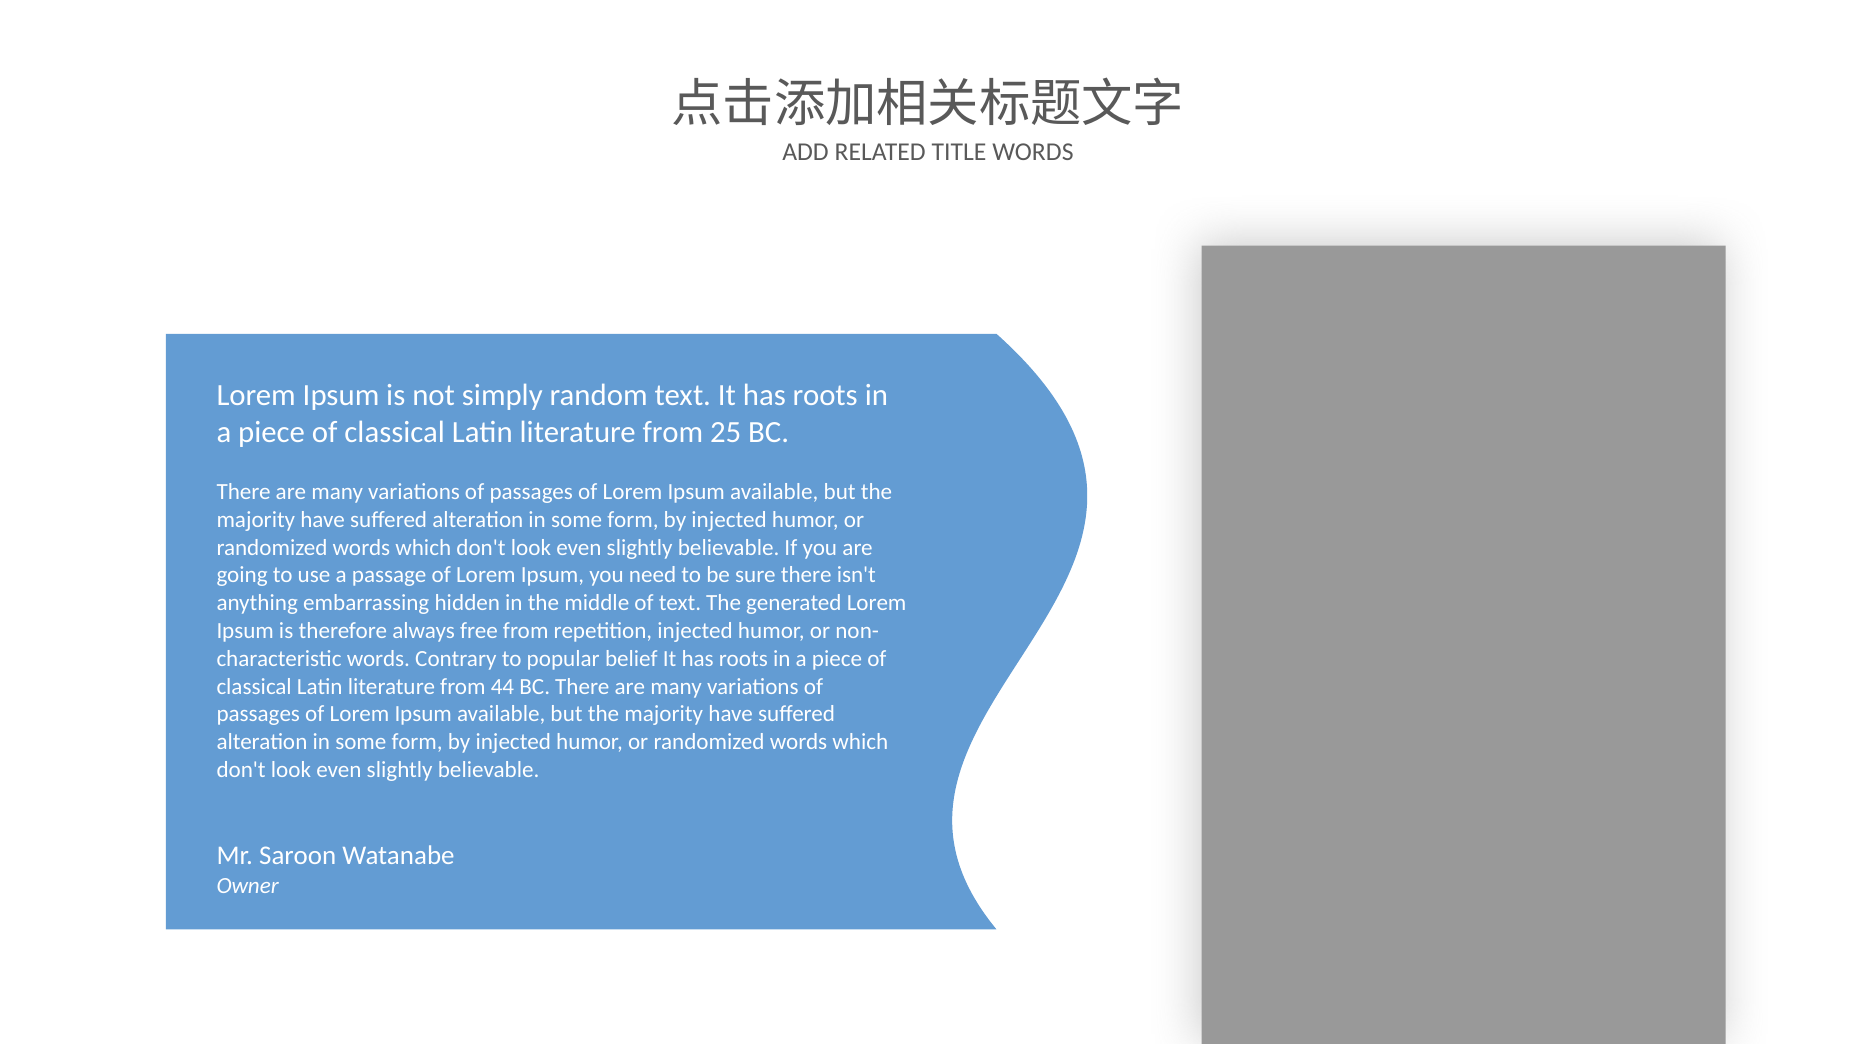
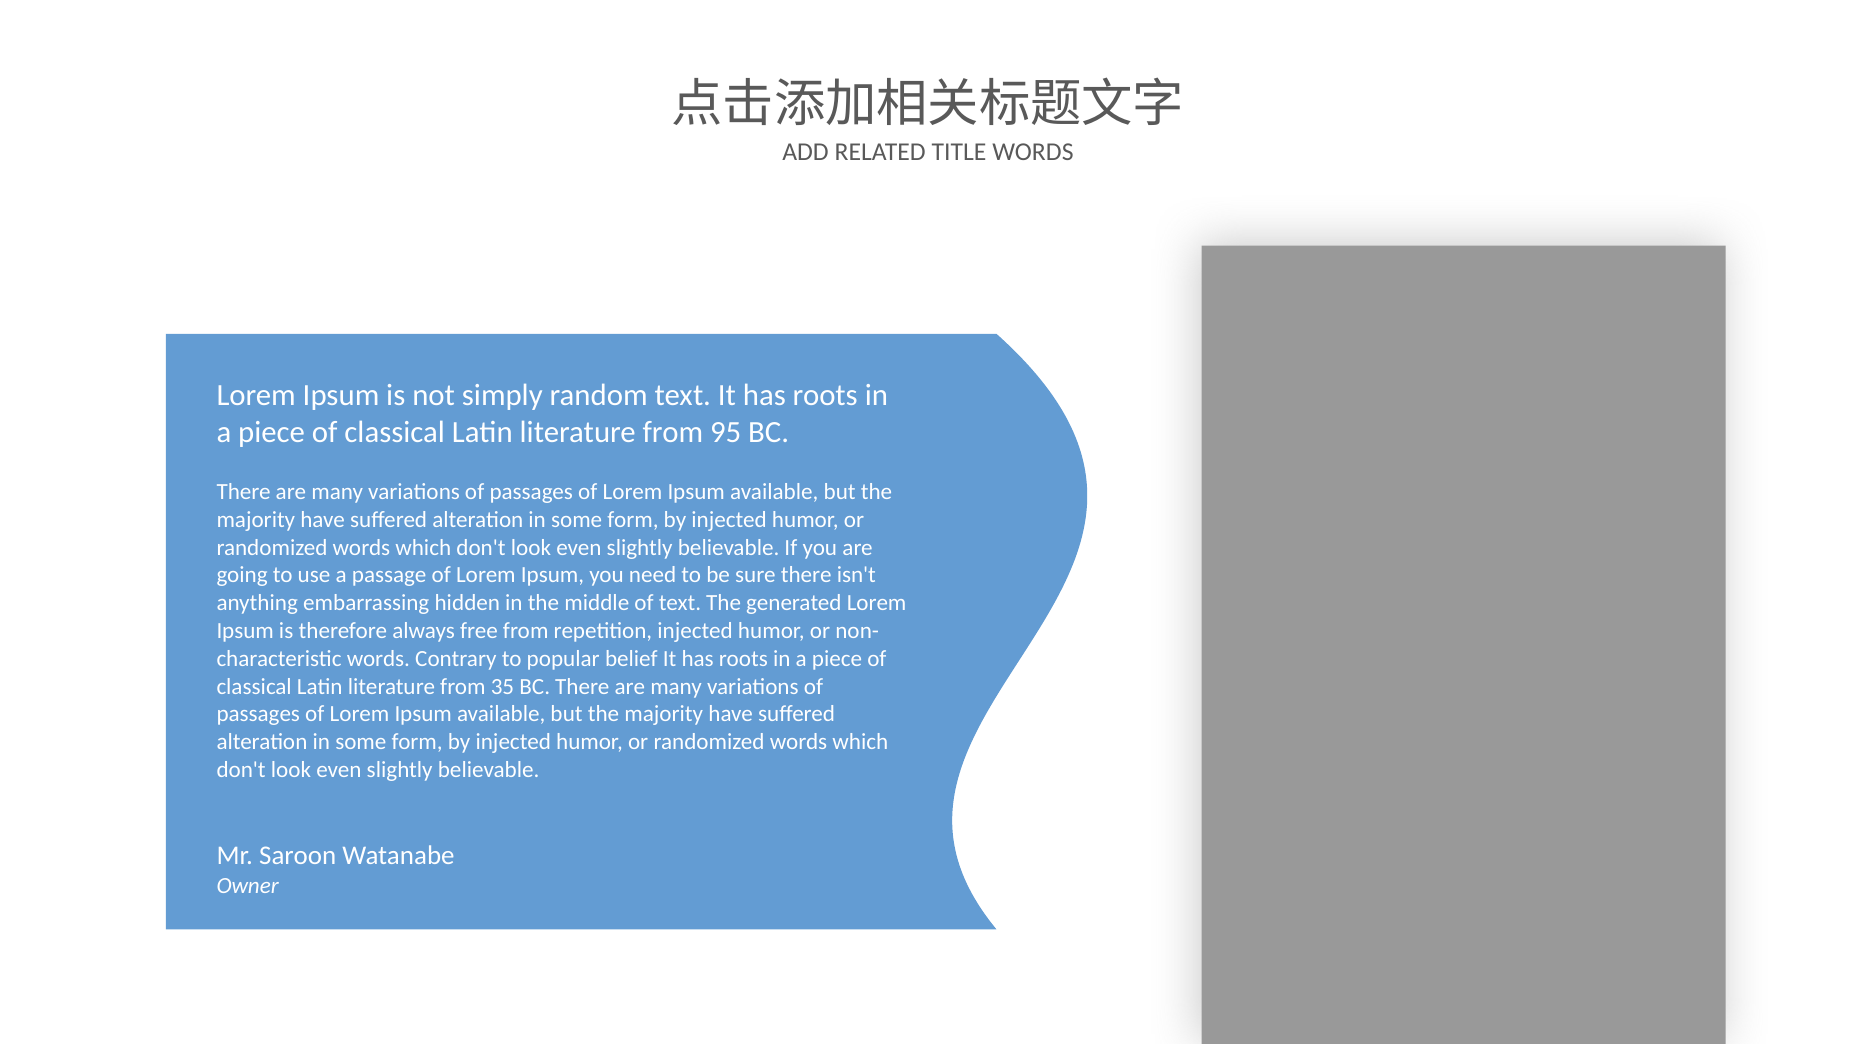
25: 25 -> 95
44: 44 -> 35
